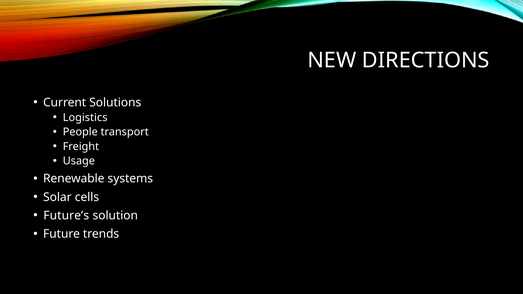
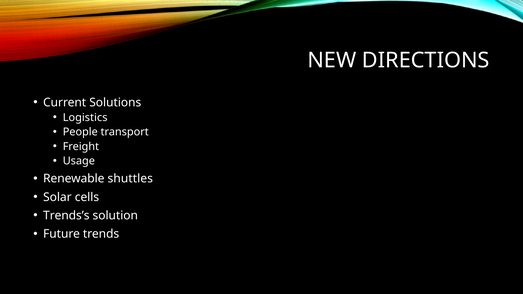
systems: systems -> shuttles
Future’s: Future’s -> Trends’s
